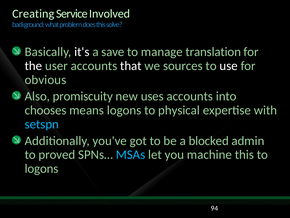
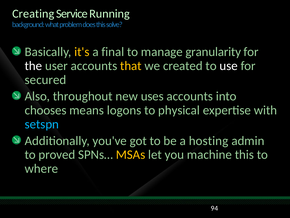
Involved: Involved -> Running
it's colour: white -> yellow
save: save -> final
translation: translation -> granularity
that colour: white -> yellow
sources: sources -> created
obvious: obvious -> secured
promiscuity: promiscuity -> throughout
blocked: blocked -> hosting
MSAs colour: light blue -> yellow
logons at (42, 168): logons -> where
